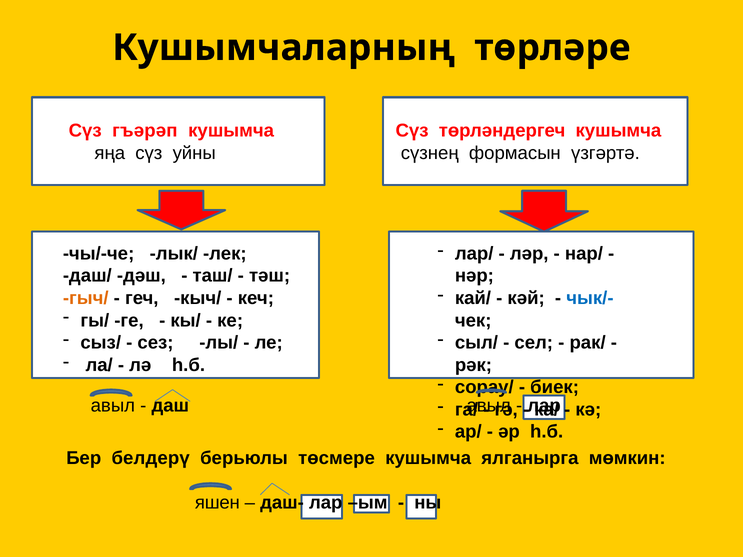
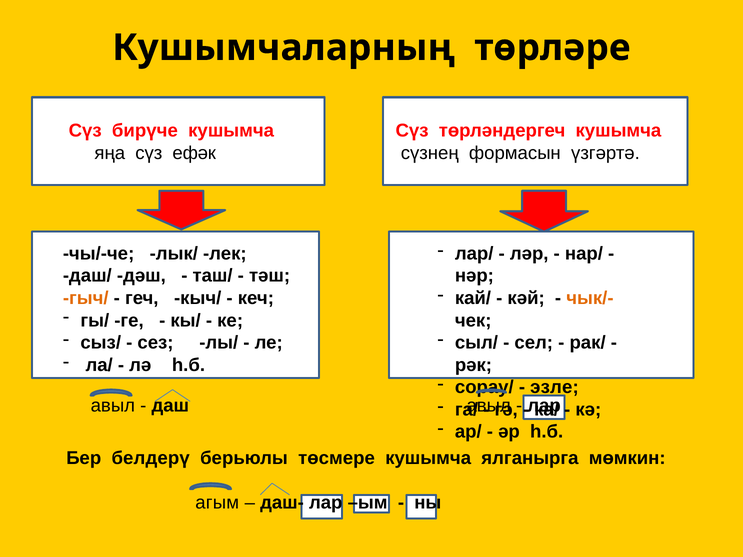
гъәрәп: гъәрәп -> бирүче
уйны: уйны -> ефәк
чык/- colour: blue -> orange
биек: биек -> эзле
яшен: яшен -> агым
